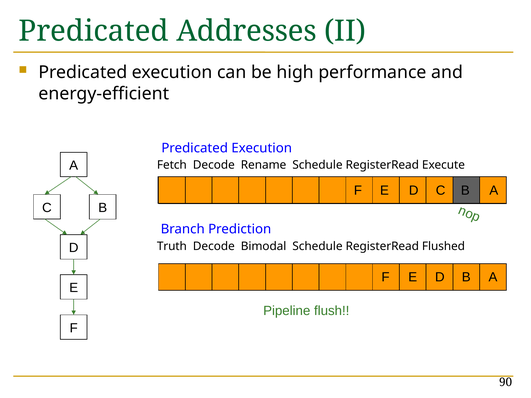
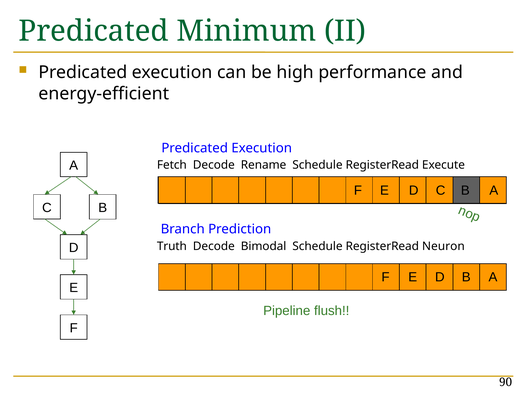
Addresses: Addresses -> Minimum
Flushed: Flushed -> Neuron
